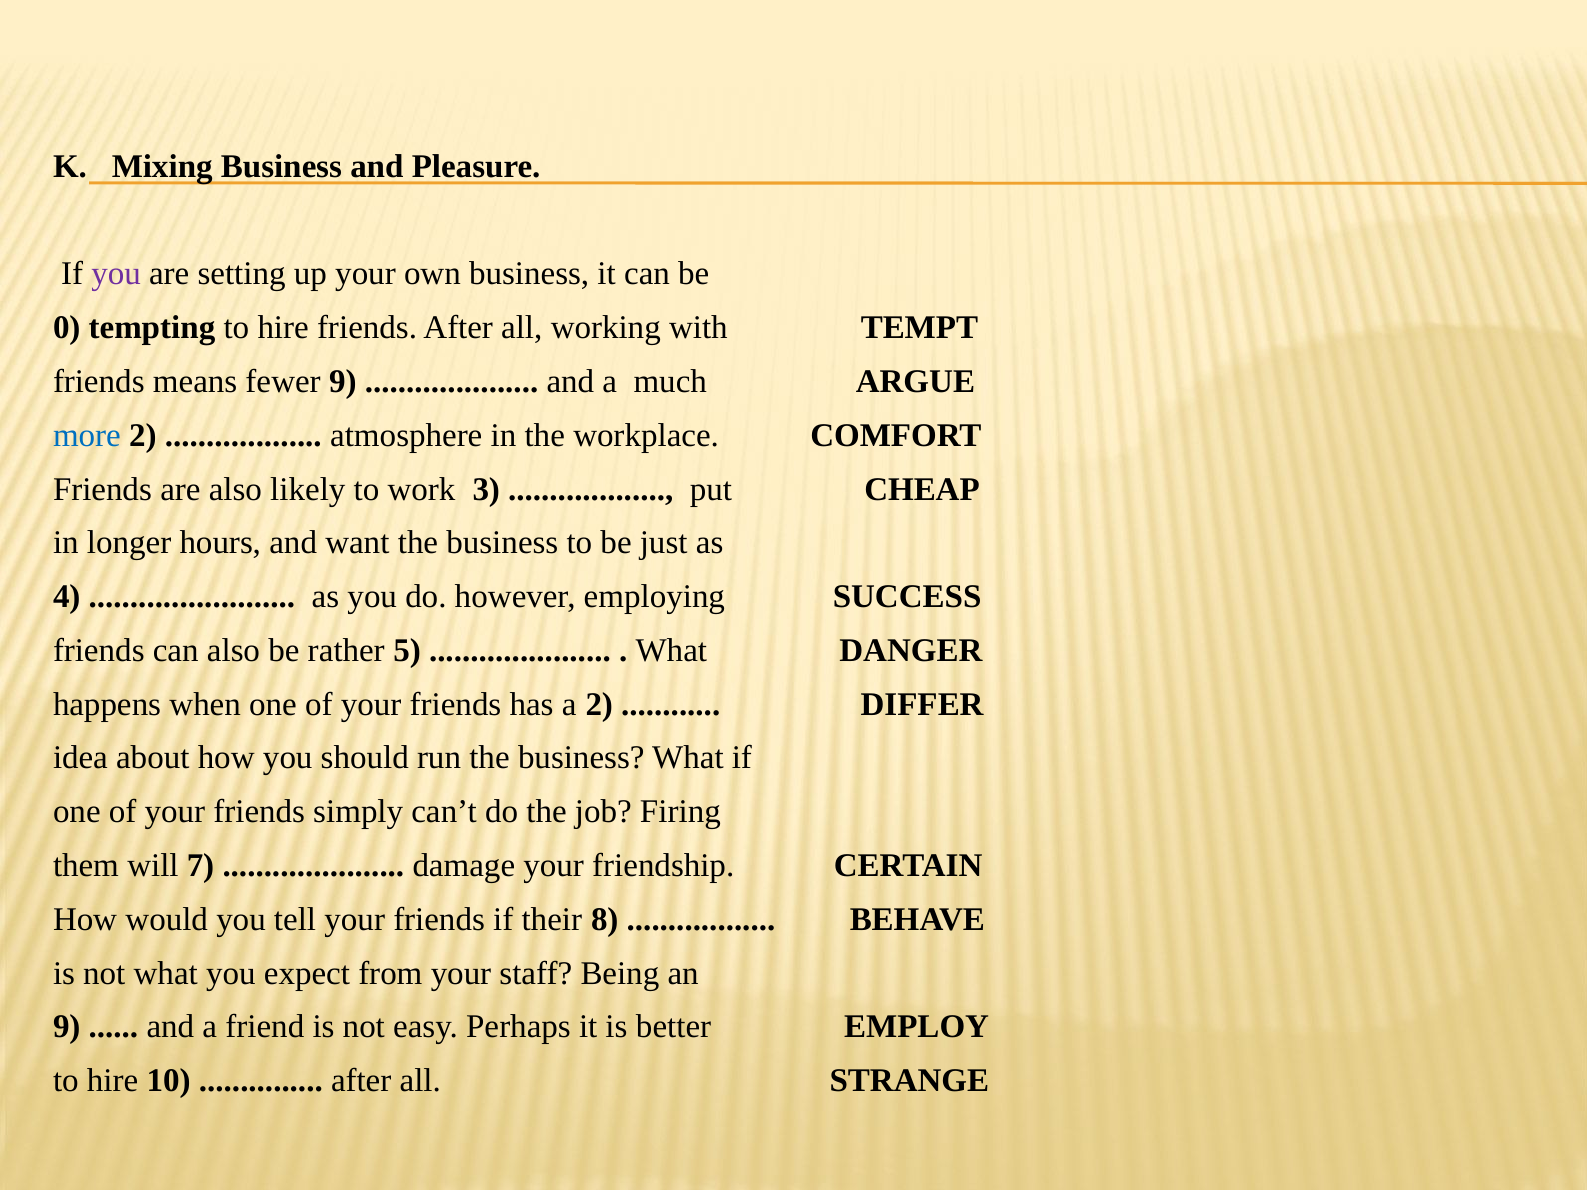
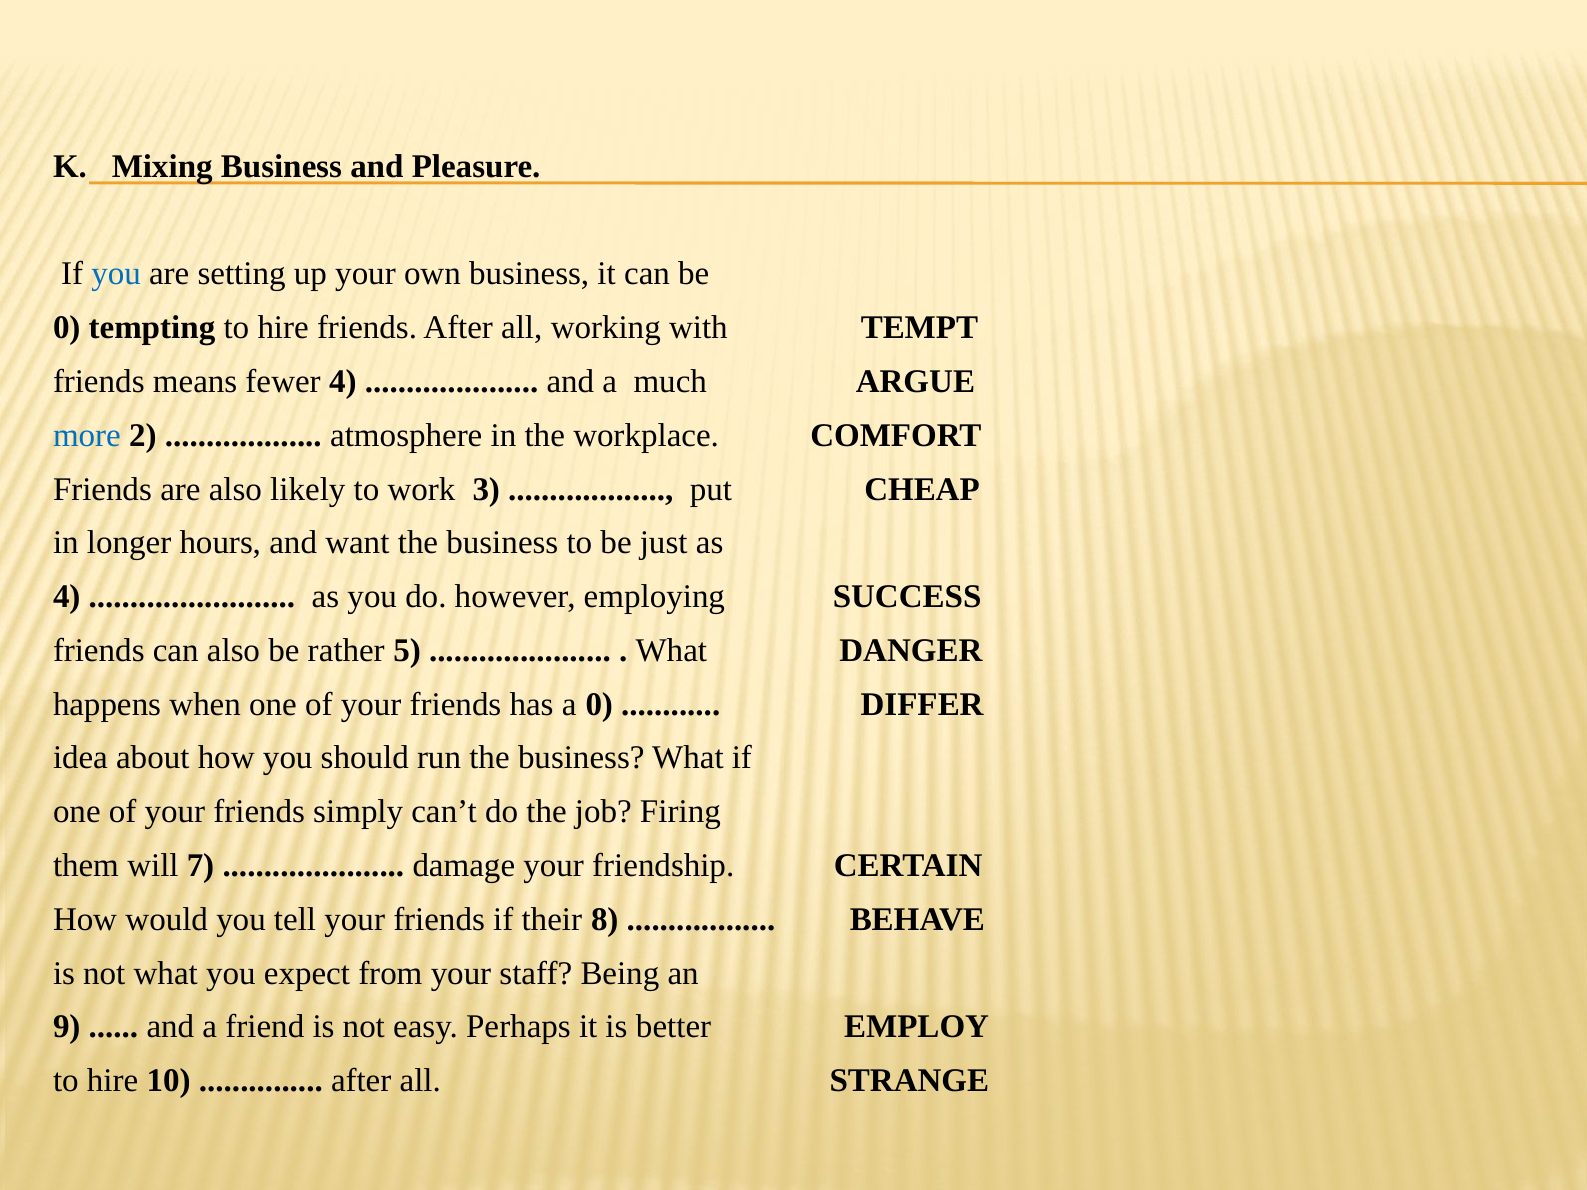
you at (116, 274) colour: purple -> blue
fewer 9: 9 -> 4
a 2: 2 -> 0
